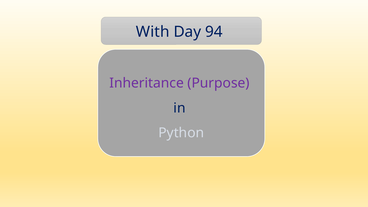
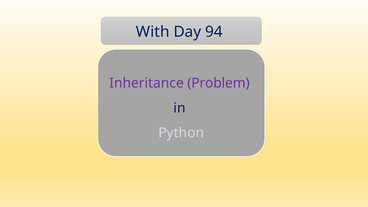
Purpose: Purpose -> Problem
